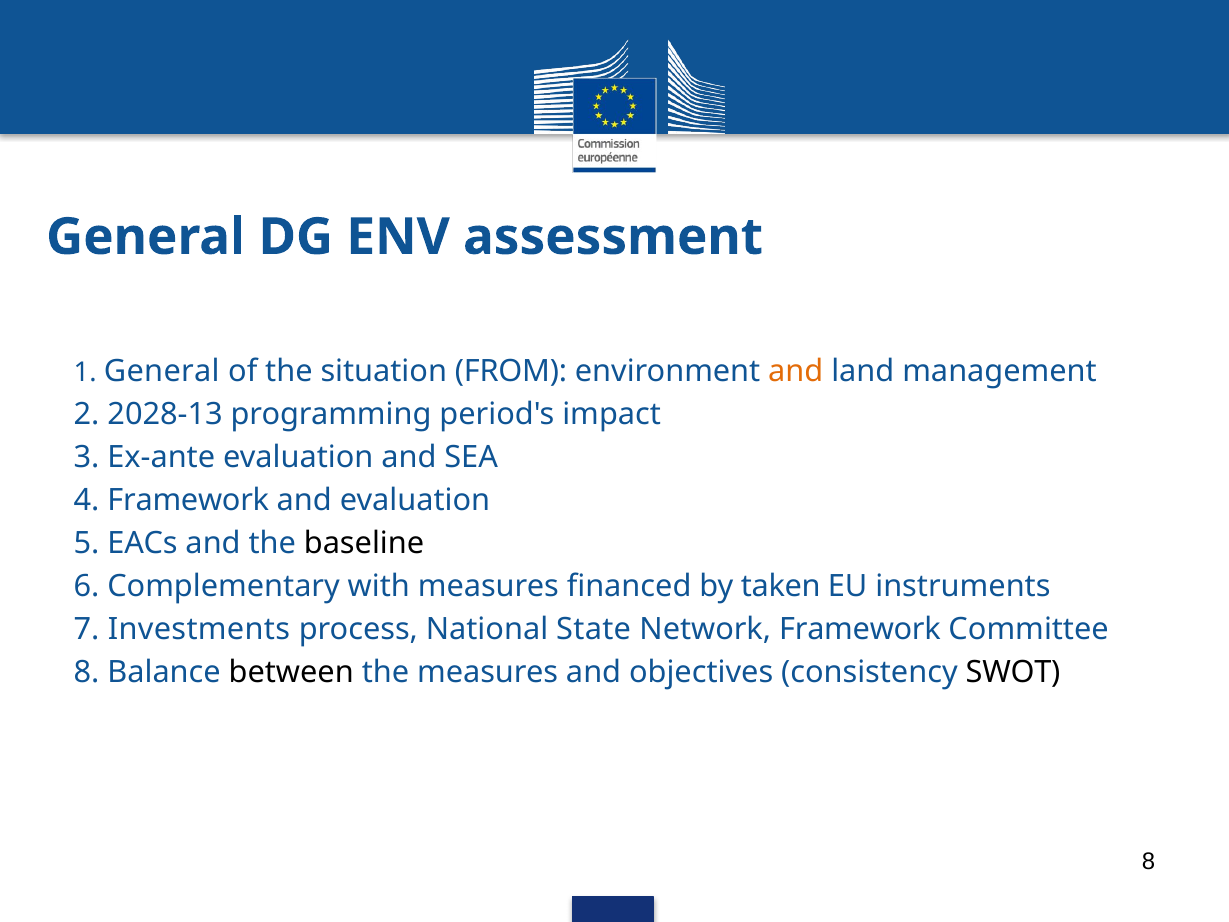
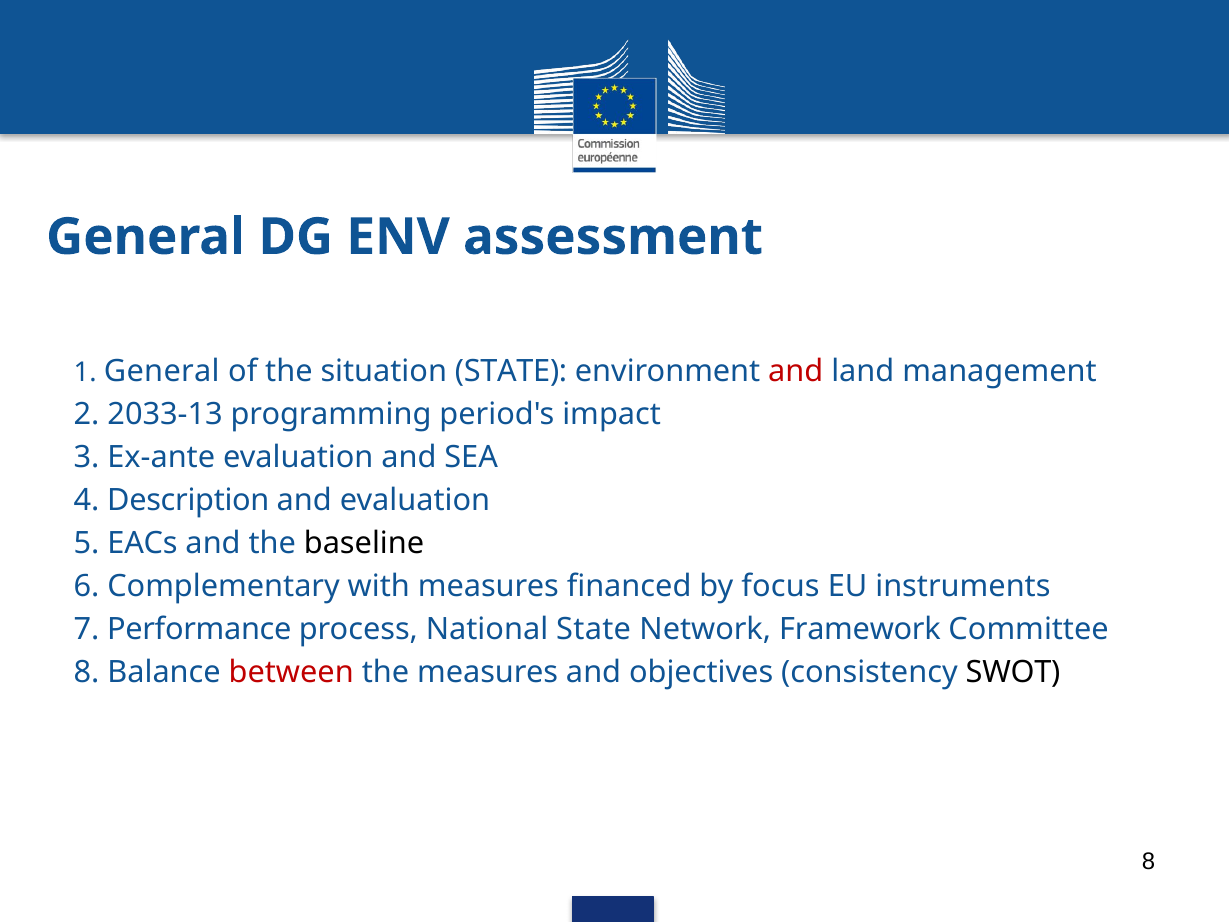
situation FROM: FROM -> STATE
and at (796, 371) colour: orange -> red
2028-13: 2028-13 -> 2033-13
4 Framework: Framework -> Description
taken: taken -> focus
Investments: Investments -> Performance
between colour: black -> red
